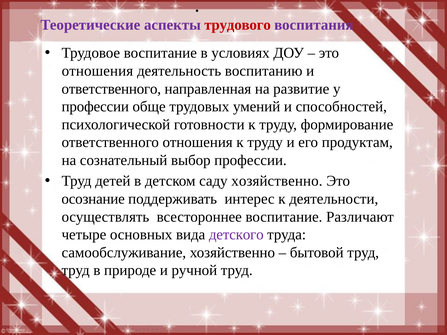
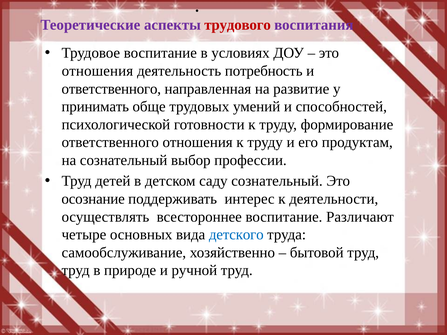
воспитанию: воспитанию -> потребность
профессии at (95, 107): профессии -> принимать
саду хозяйственно: хозяйственно -> сознательный
детского colour: purple -> blue
